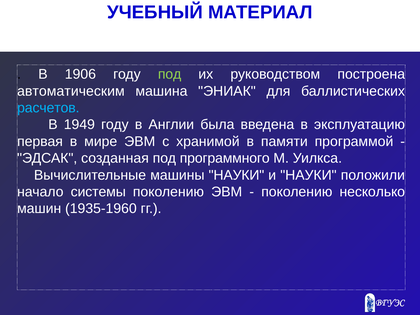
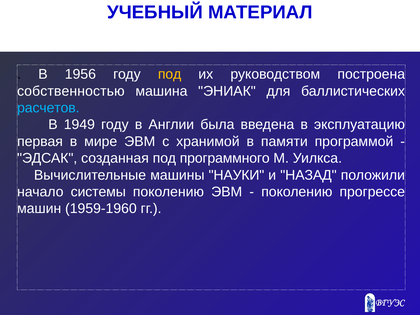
1906: 1906 -> 1956
под at (170, 74) colour: light green -> yellow
автоматическим: автоматическим -> собственностью
и НАУКИ: НАУКИ -> НАЗАД
несколько: несколько -> прогрессе
1935-1960: 1935-1960 -> 1959-1960
